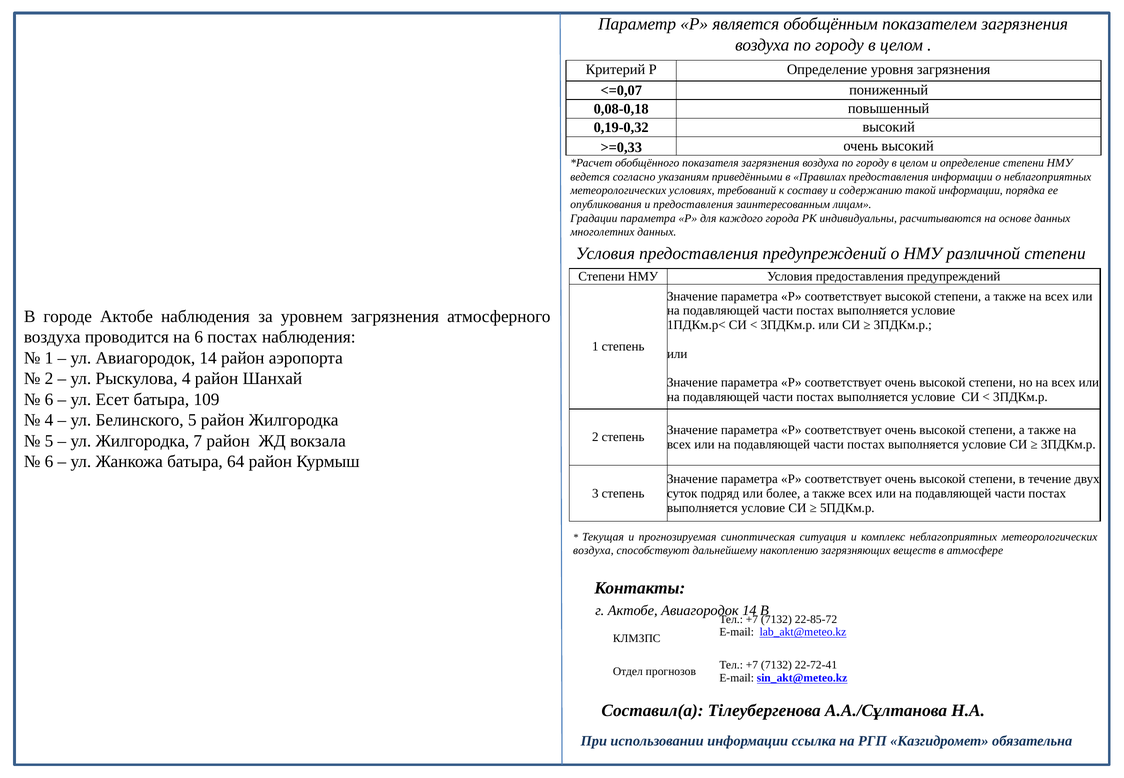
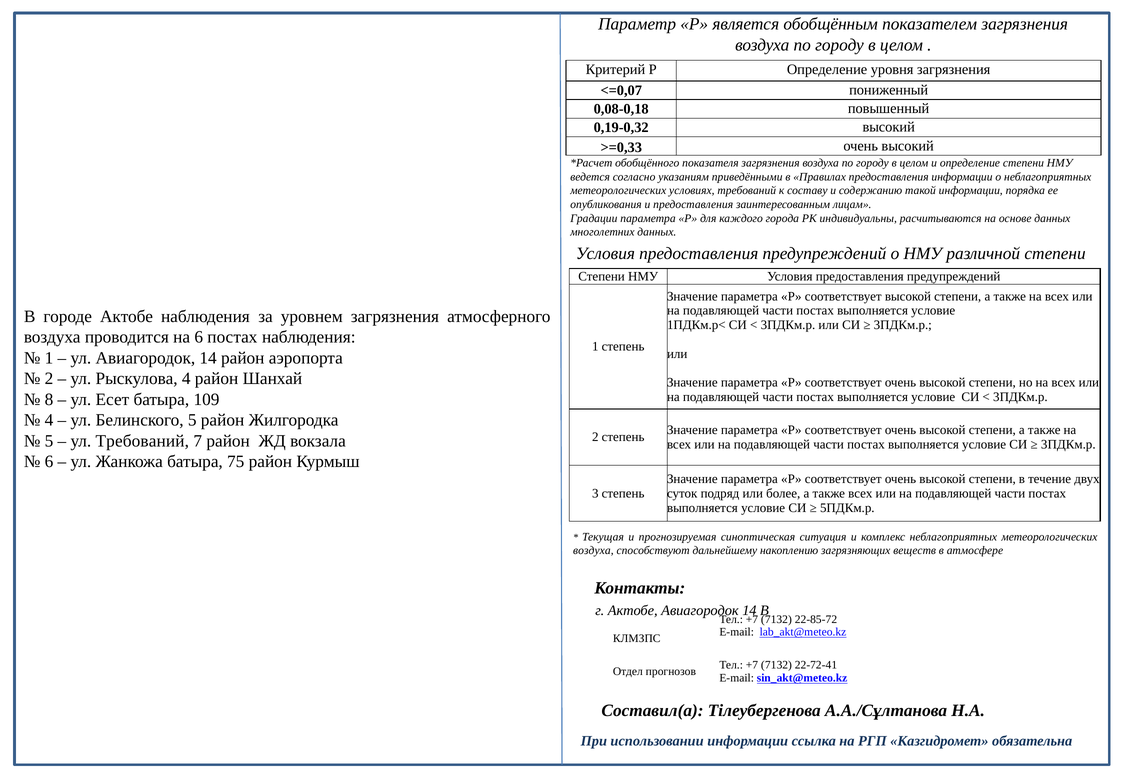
6 at (49, 400): 6 -> 8
ул Жилгородка: Жилгородка -> Требований
64: 64 -> 75
